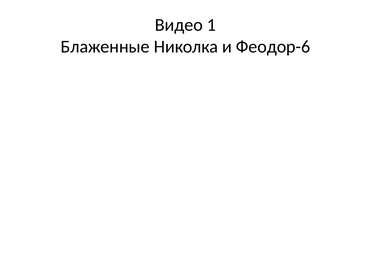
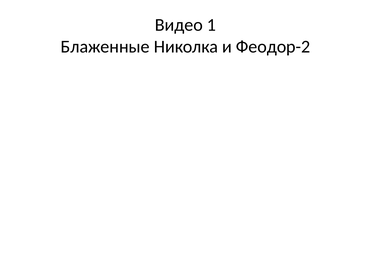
Феодор-6: Феодор-6 -> Феодор-2
